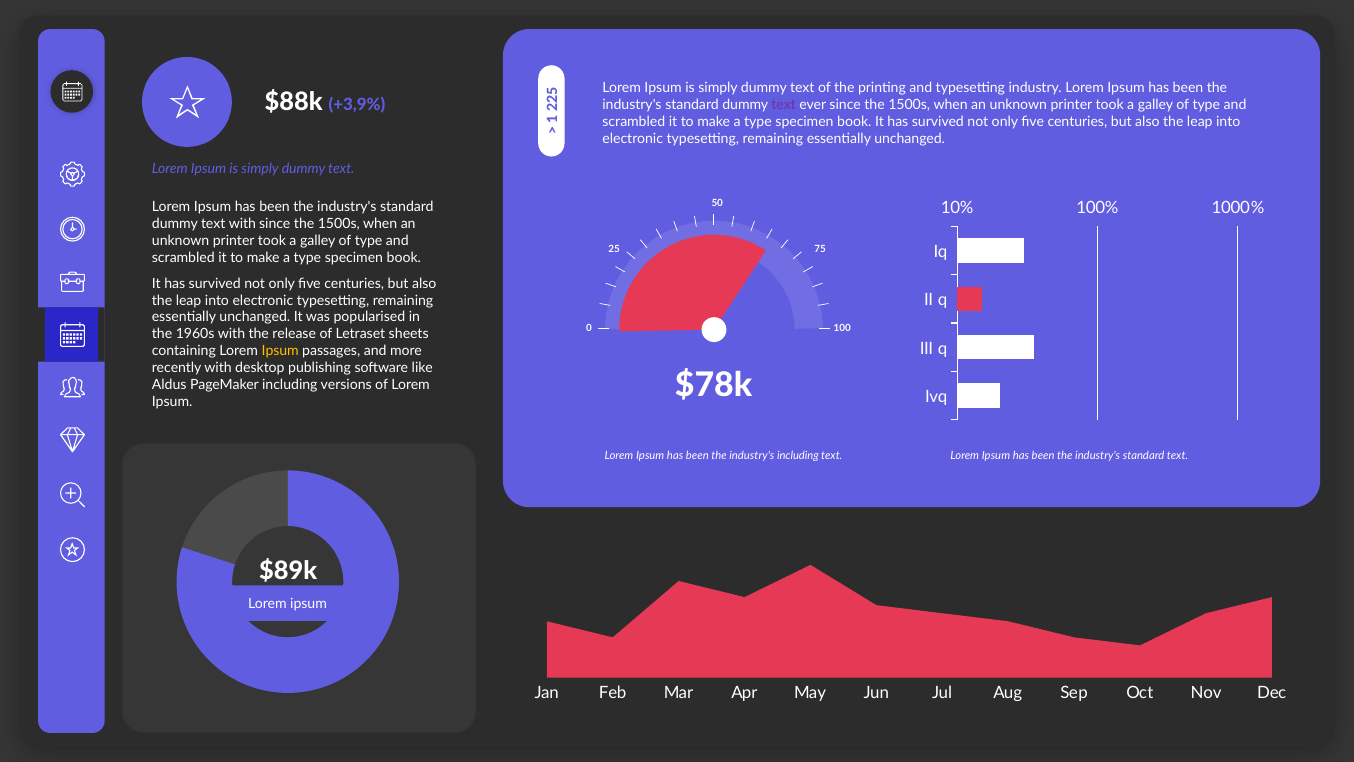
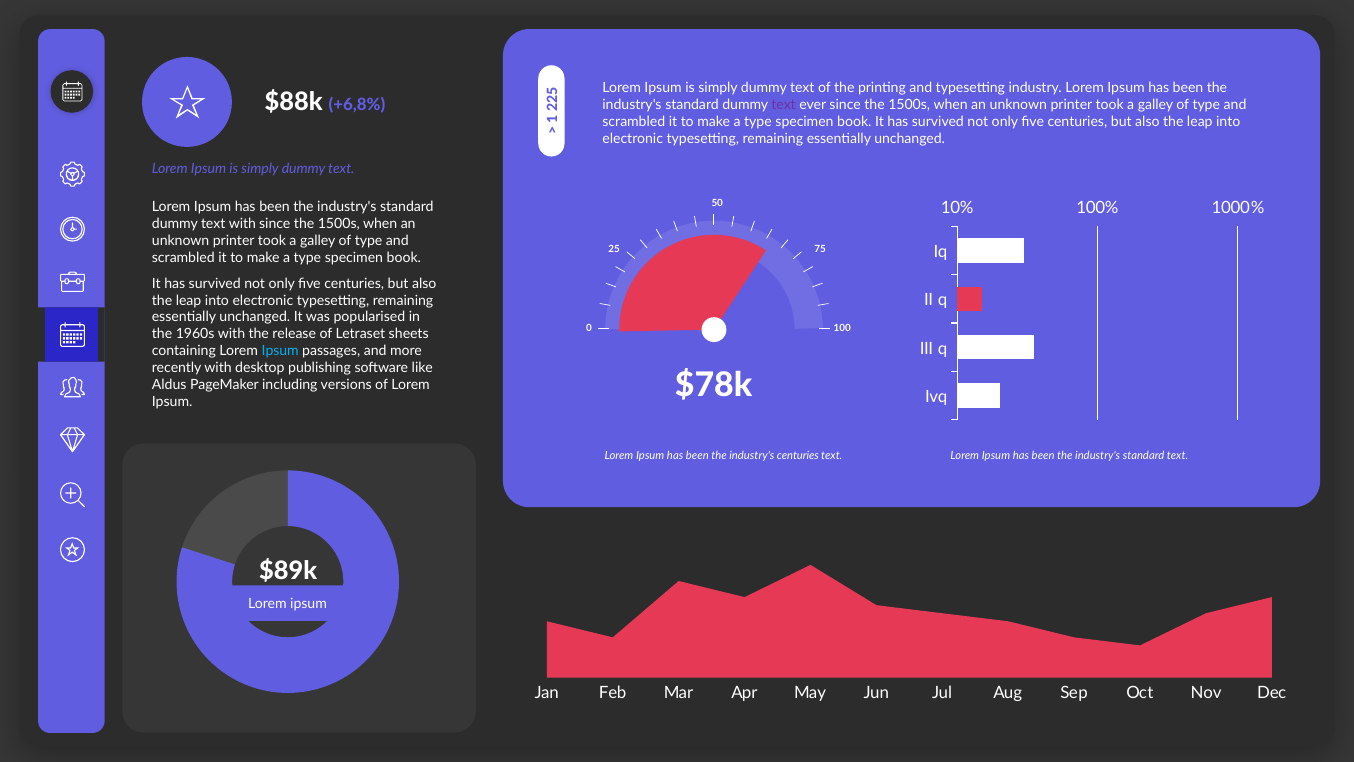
+3,9%: +3,9% -> +6,8%
Ipsum at (280, 351) colour: yellow -> light blue
industry's including: including -> centuries
